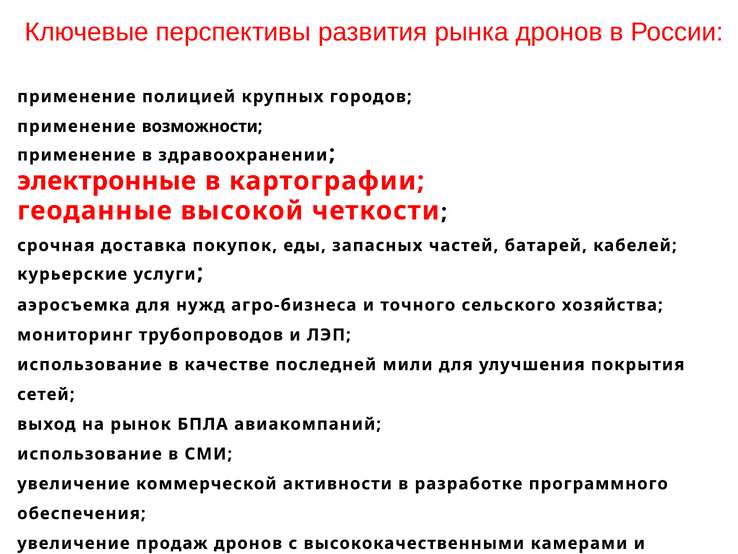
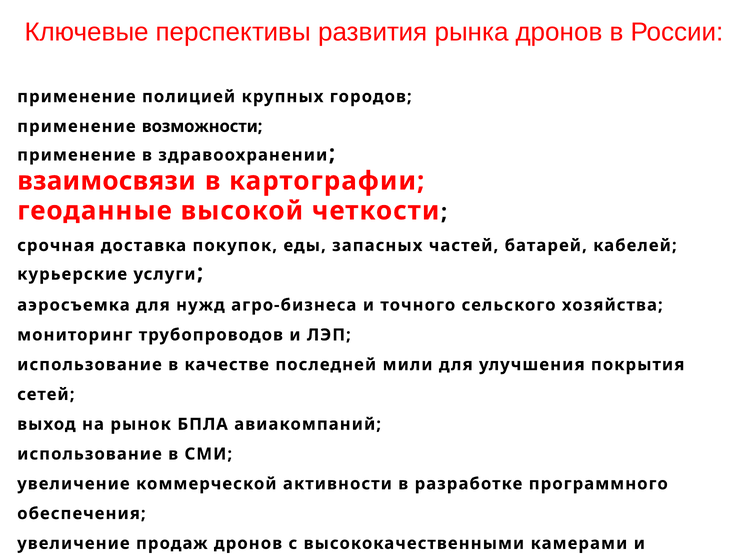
электронные: электронные -> взаимосвязи
